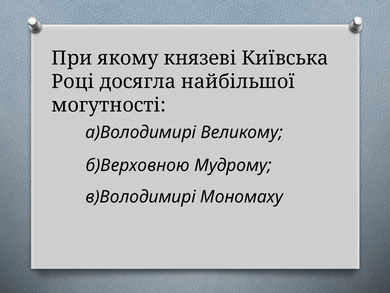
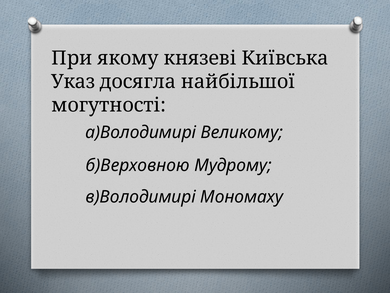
Році: Році -> Указ
